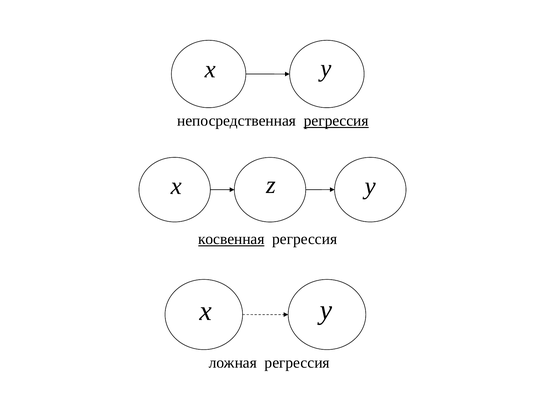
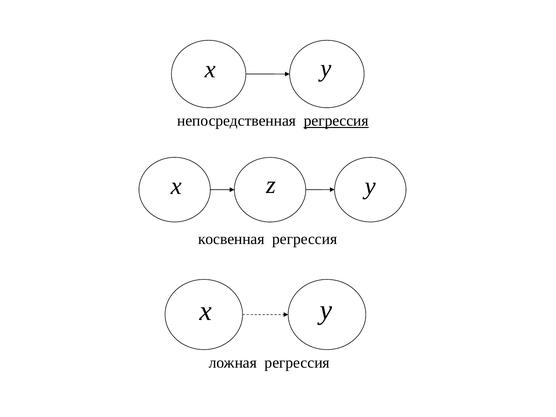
косвенная underline: present -> none
